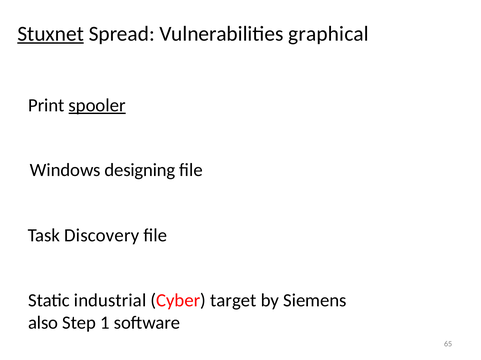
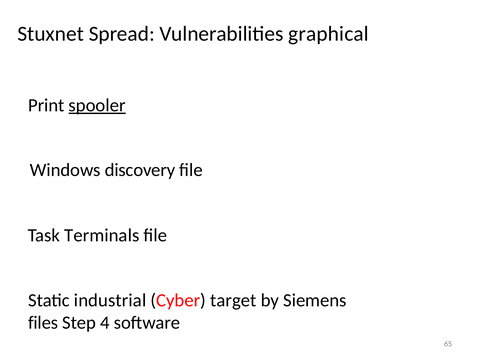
Stuxnet underline: present -> none
designing: designing -> discovery
Discovery: Discovery -> Terminals
also: also -> files
1: 1 -> 4
